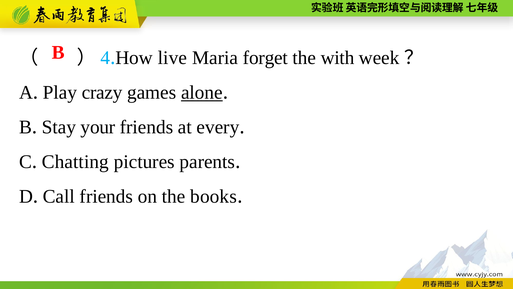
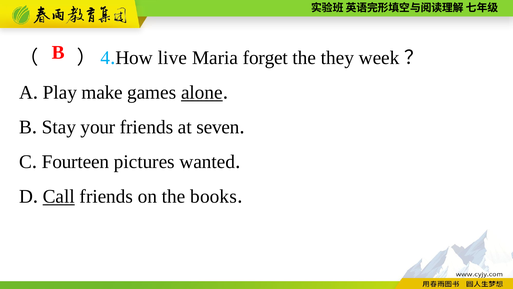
with: with -> they
crazy: crazy -> make
every: every -> seven
Chatting: Chatting -> Fourteen
parents: parents -> wanted
Call underline: none -> present
